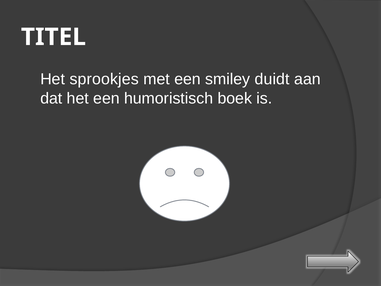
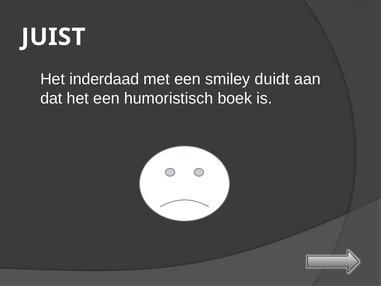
TITEL: TITEL -> JUIST
sprookjes: sprookjes -> inderdaad
